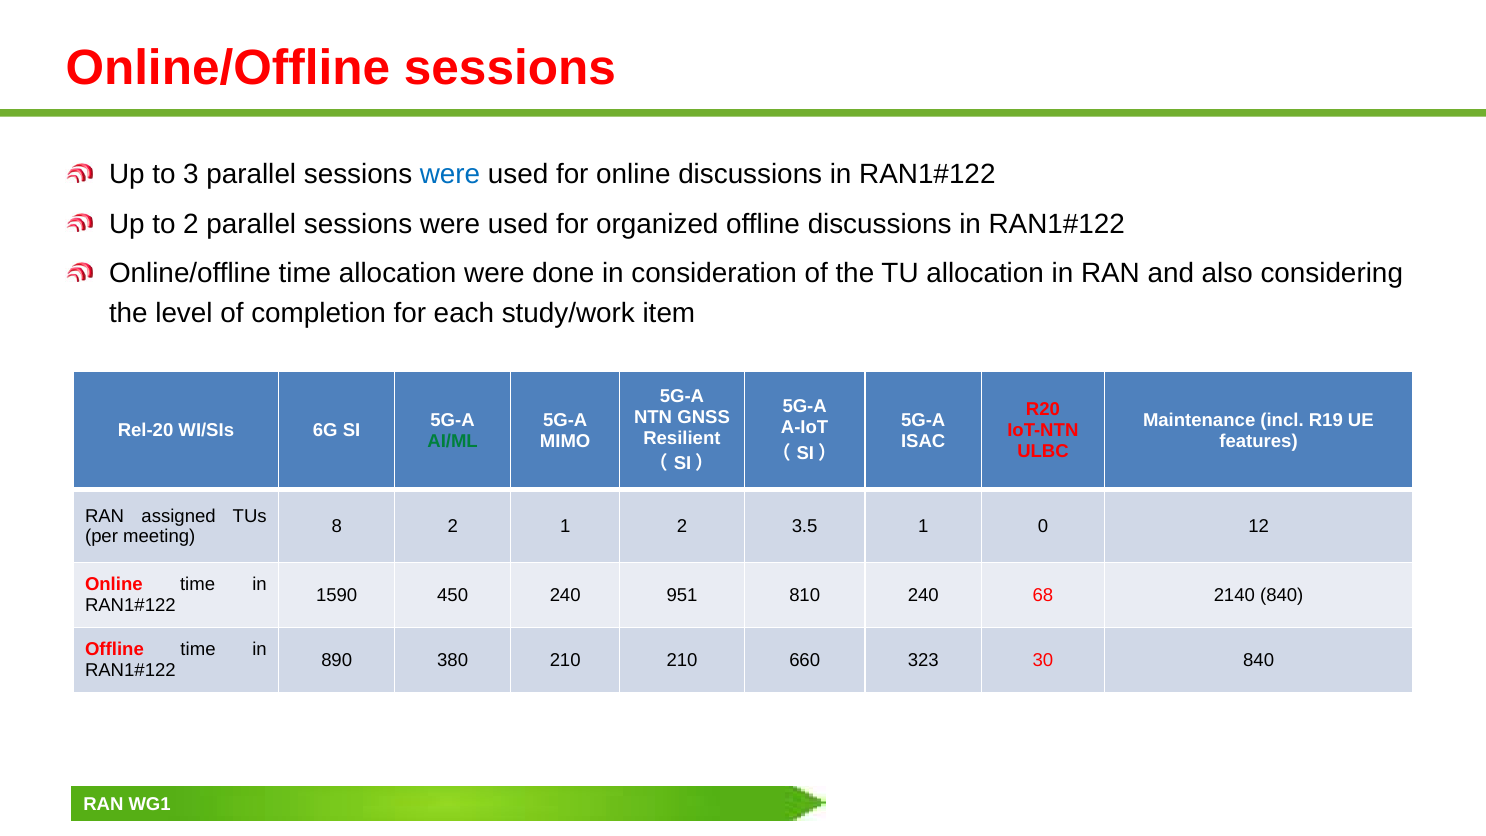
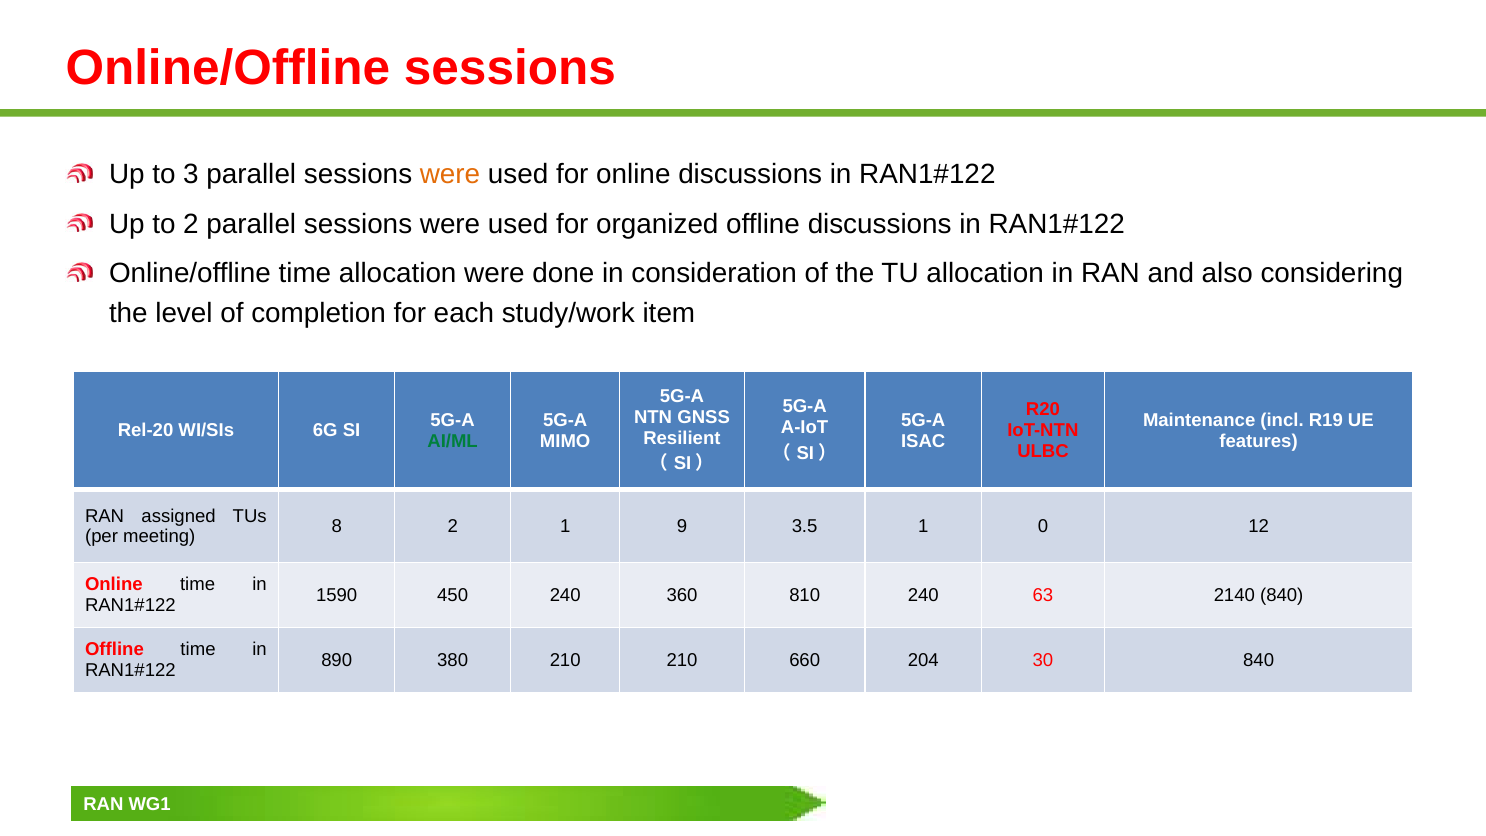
were at (450, 175) colour: blue -> orange
1 2: 2 -> 9
951: 951 -> 360
68: 68 -> 63
323: 323 -> 204
